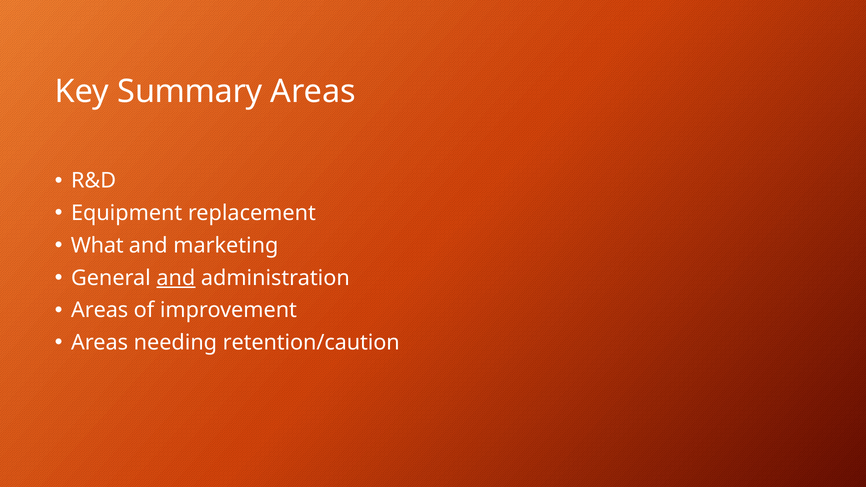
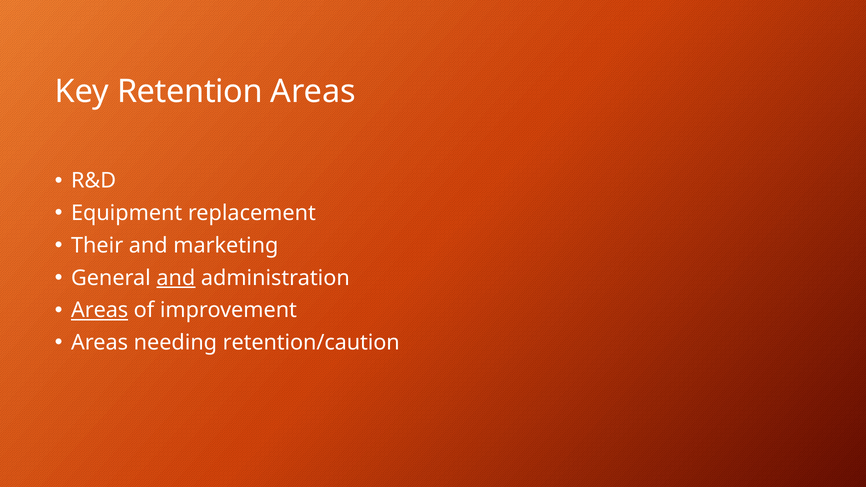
Summary: Summary -> Retention
What: What -> Their
Areas at (100, 310) underline: none -> present
